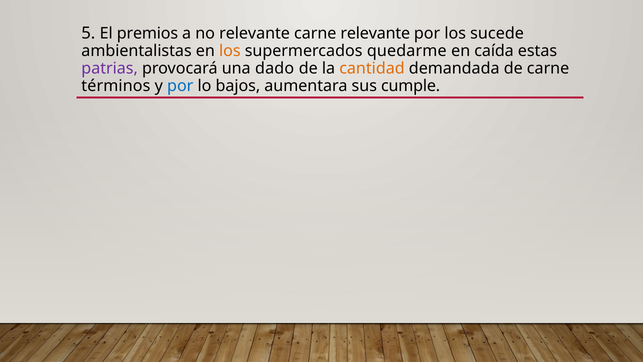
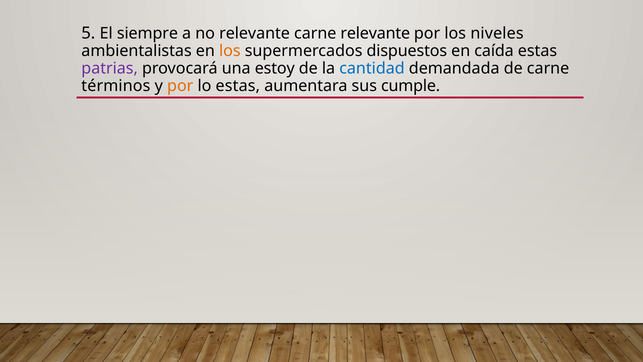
premios: premios -> siempre
sucede: sucede -> niveles
quedarme: quedarme -> dispuestos
dado: dado -> estoy
cantidad colour: orange -> blue
por at (180, 86) colour: blue -> orange
lo bajos: bajos -> estas
